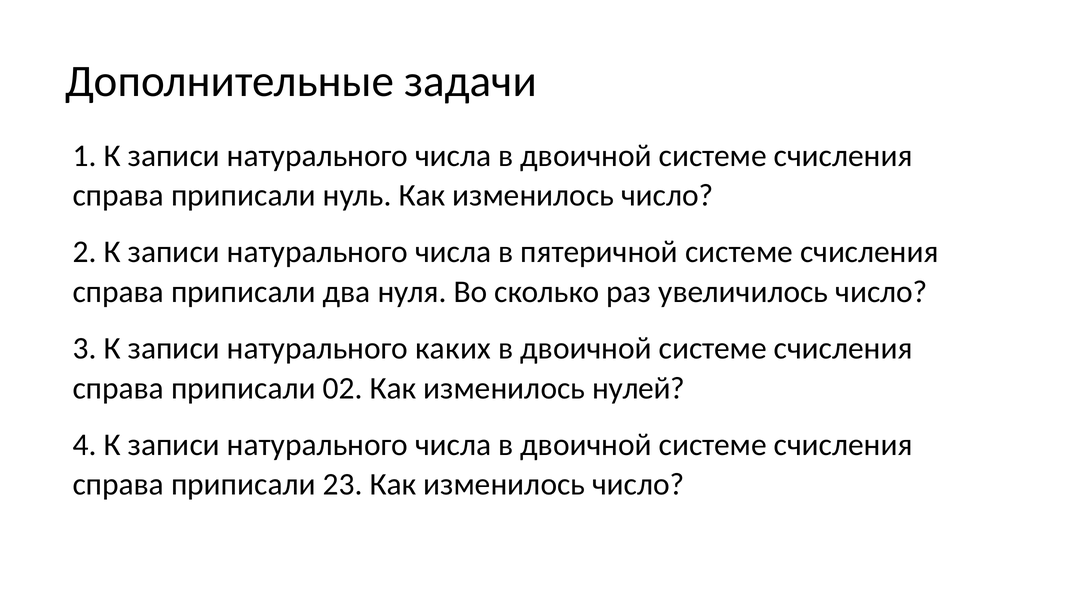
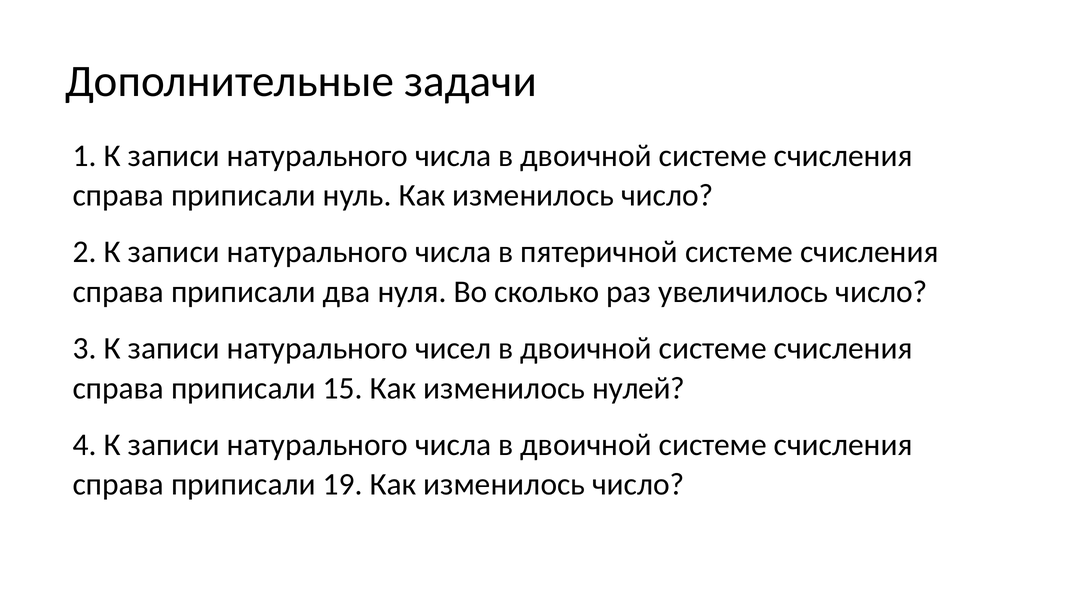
каких: каких -> чисел
02: 02 -> 15
23: 23 -> 19
